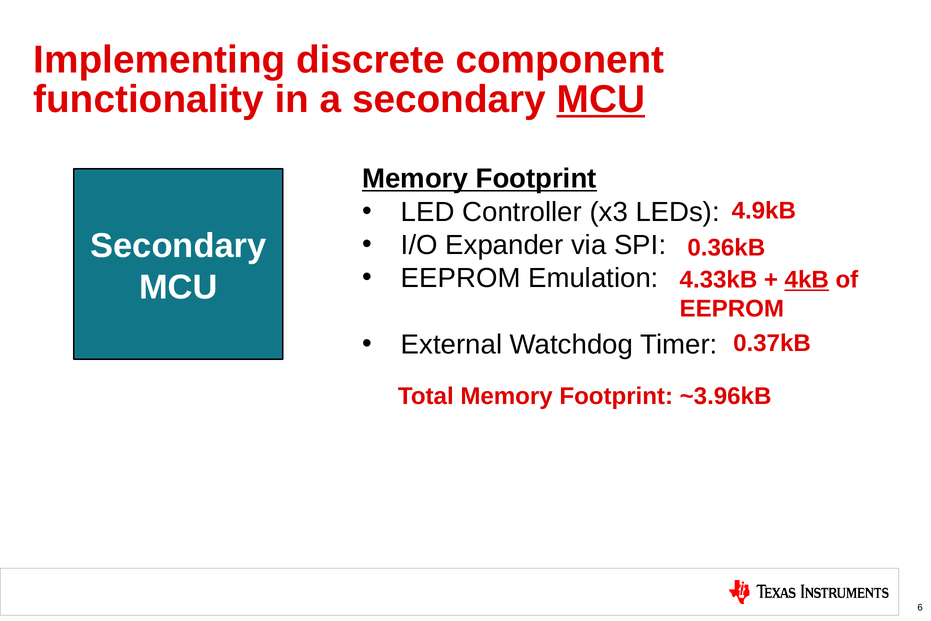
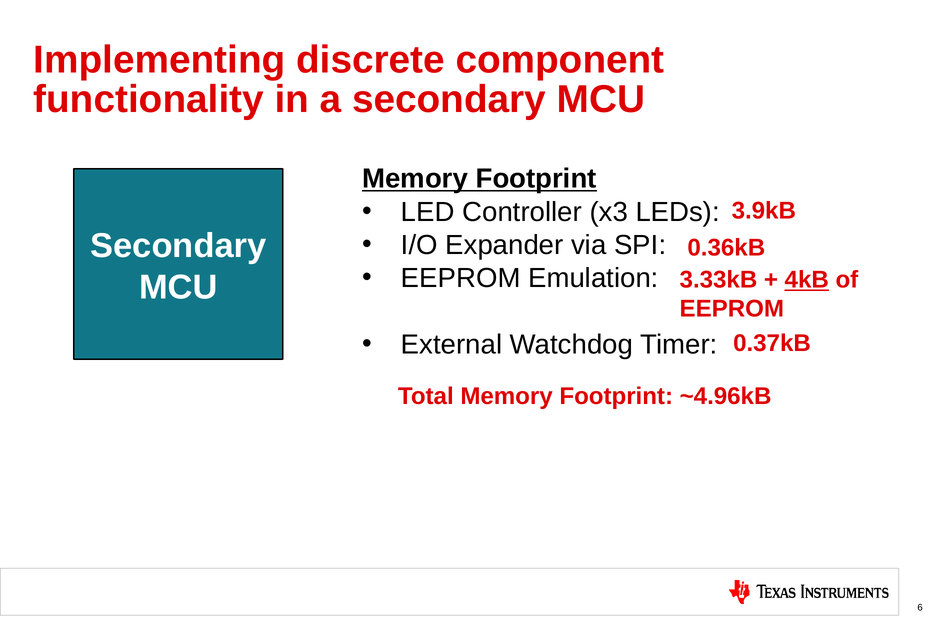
MCU at (601, 99) underline: present -> none
4.9kB: 4.9kB -> 3.9kB
4.33kB: 4.33kB -> 3.33kB
~3.96kB: ~3.96kB -> ~4.96kB
